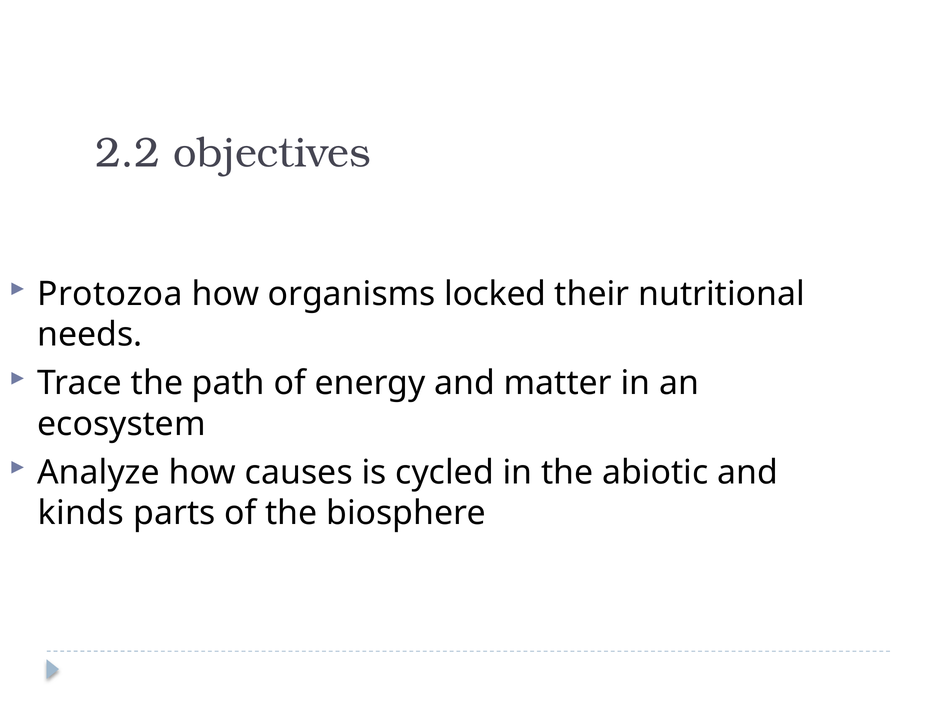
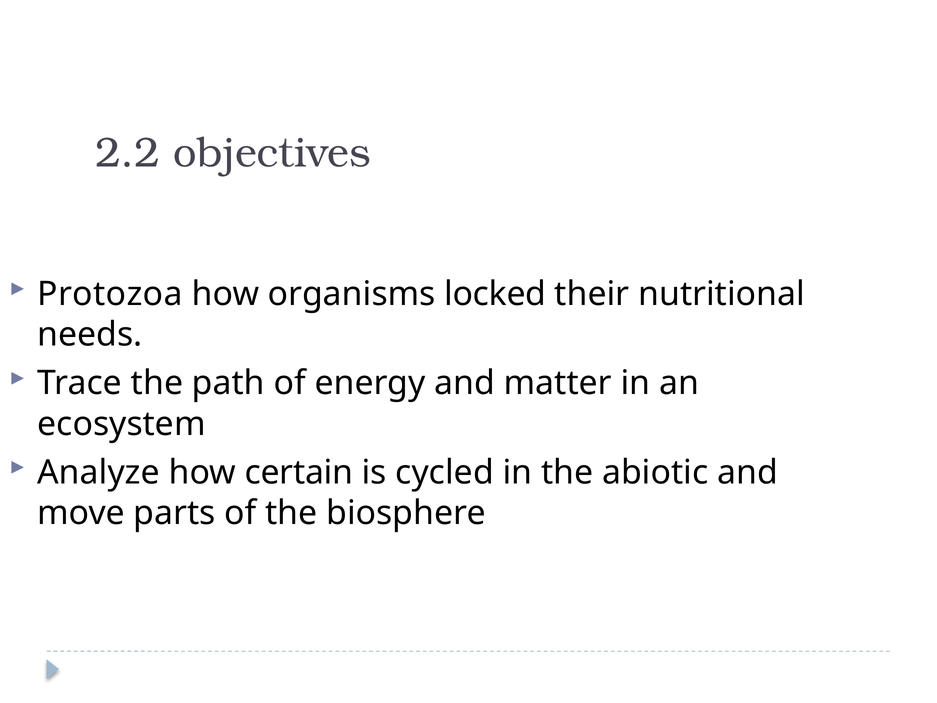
causes: causes -> certain
kinds: kinds -> move
